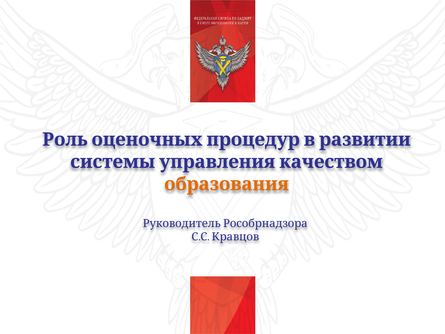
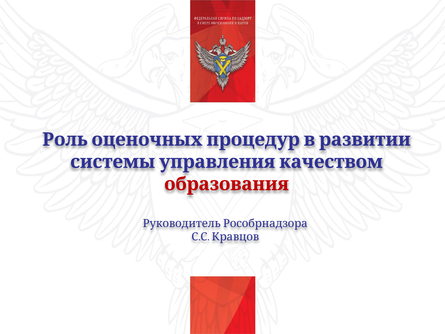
образования colour: orange -> red
